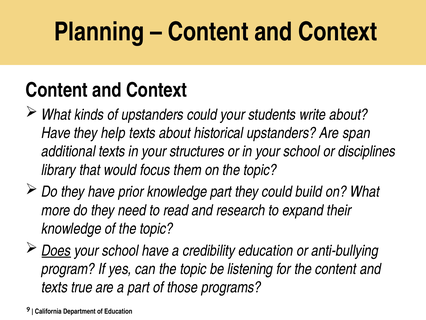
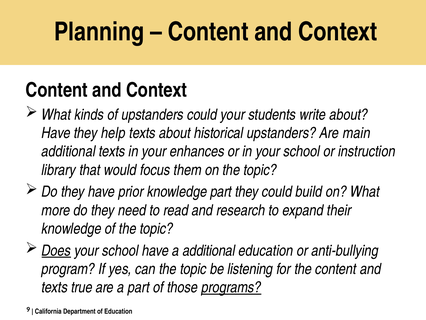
span: span -> main
structures: structures -> enhances
disciplines: disciplines -> instruction
a credibility: credibility -> additional
programs underline: none -> present
